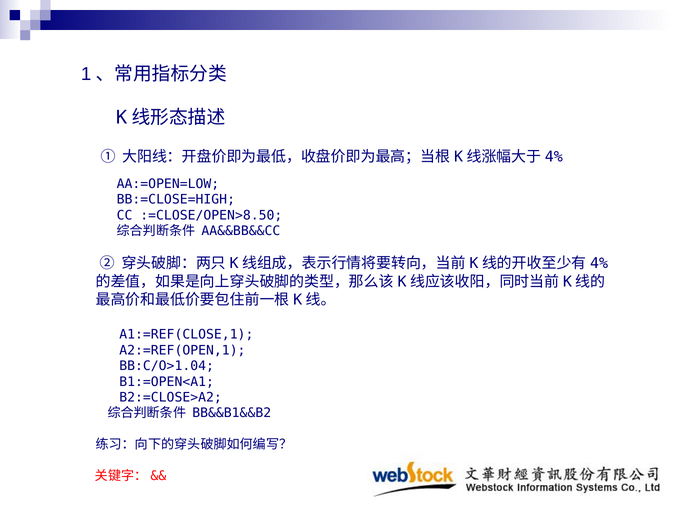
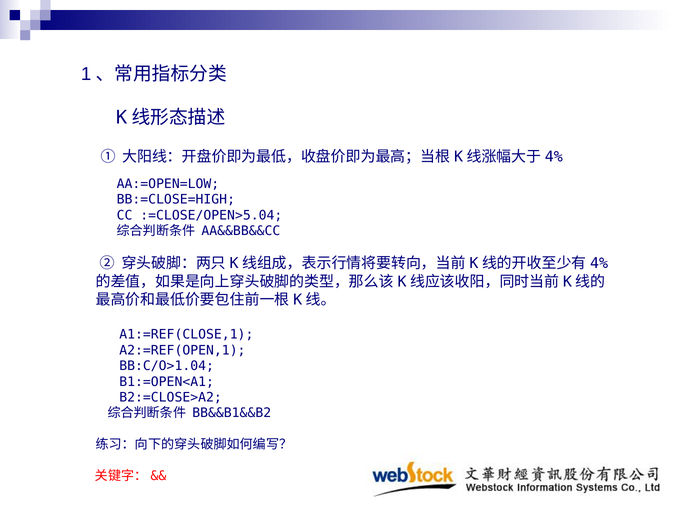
:=CLOSE/OPEN>8.50: :=CLOSE/OPEN>8.50 -> :=CLOSE/OPEN>5.04
